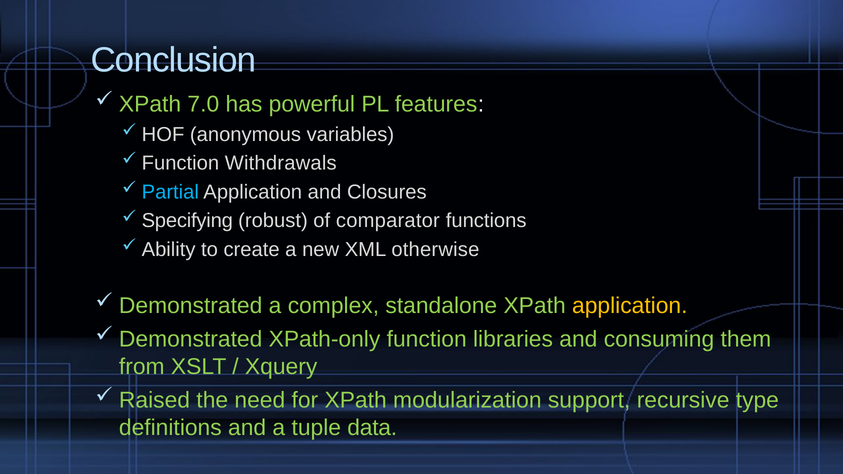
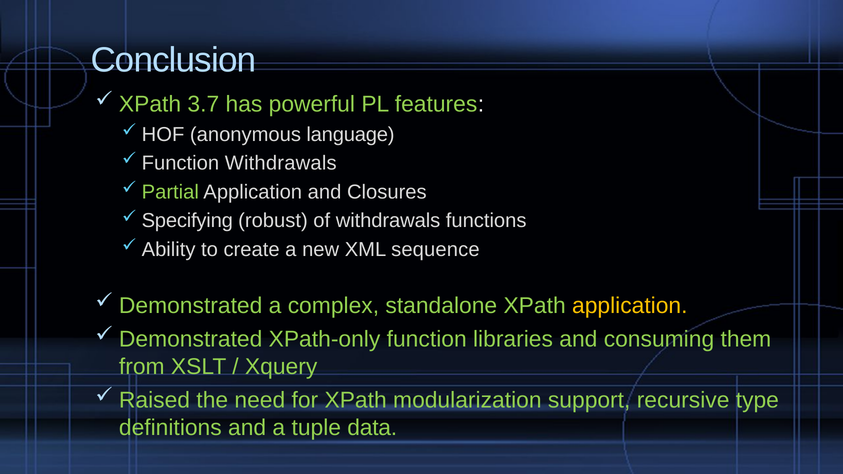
7.0: 7.0 -> 3.7
variables: variables -> language
Partial colour: light blue -> light green
of comparator: comparator -> withdrawals
otherwise: otherwise -> sequence
